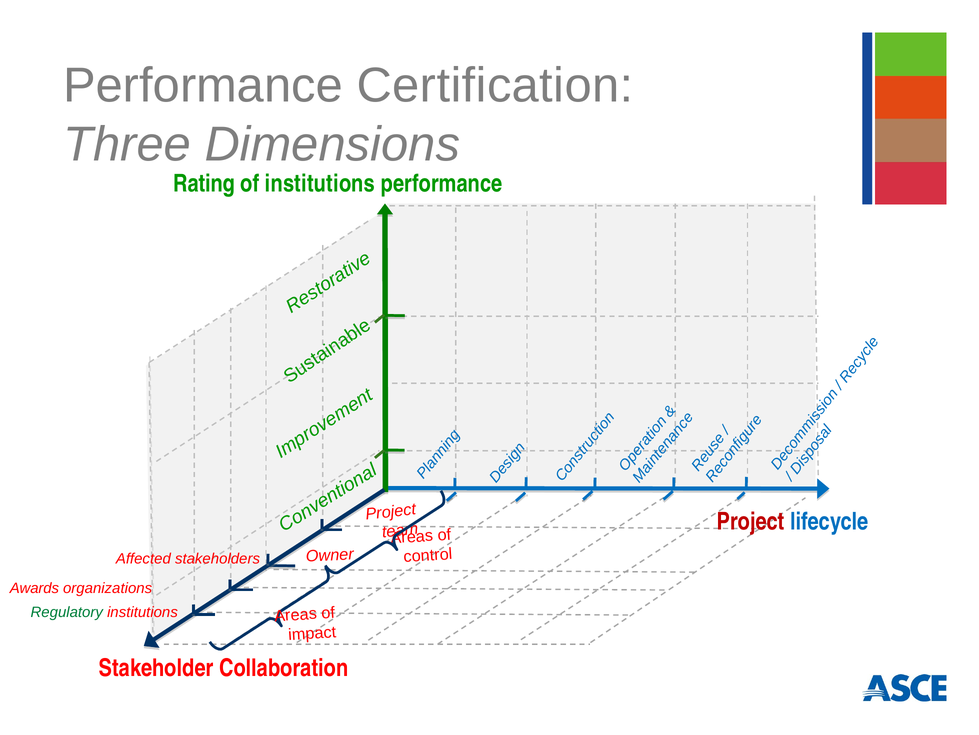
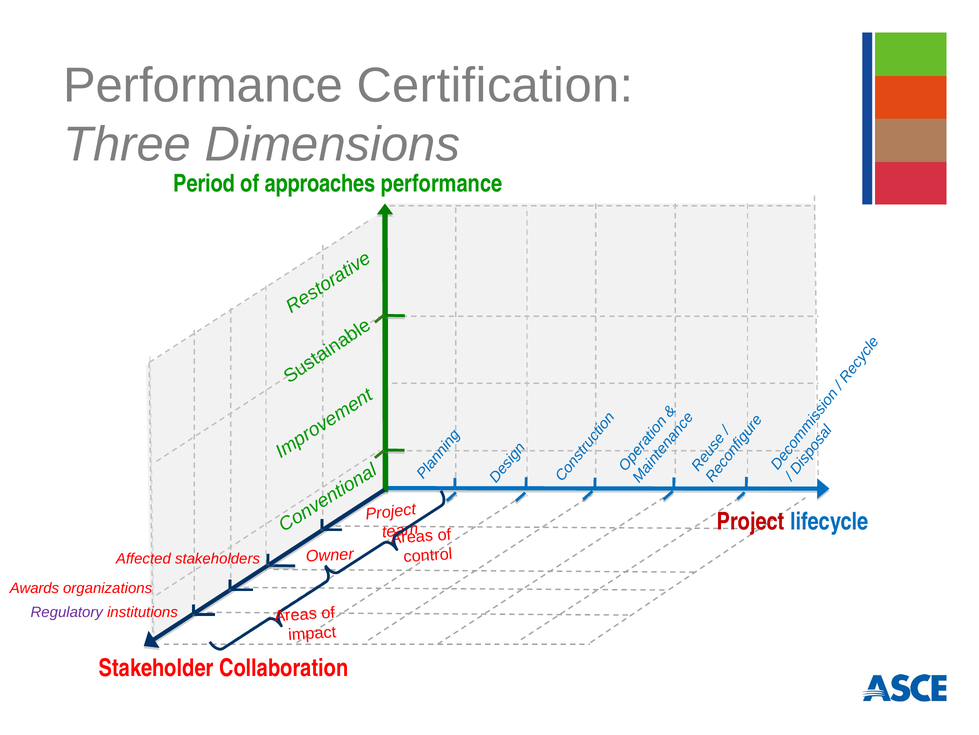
Rating: Rating -> Period
of institutions: institutions -> approaches
Regulatory colour: green -> purple
